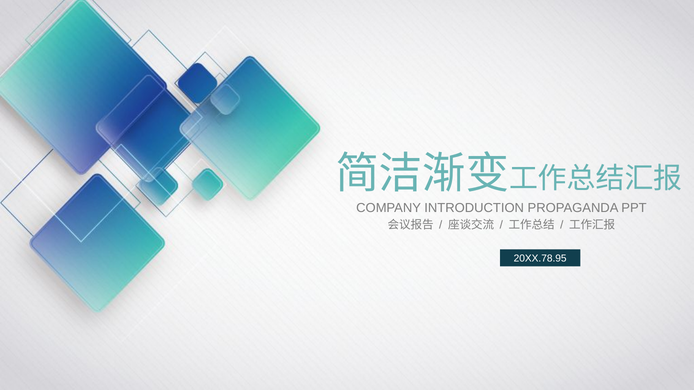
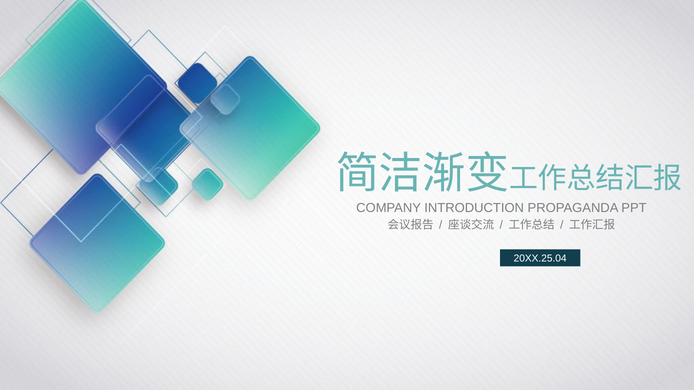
20XX.78.95: 20XX.78.95 -> 20XX.25.04
